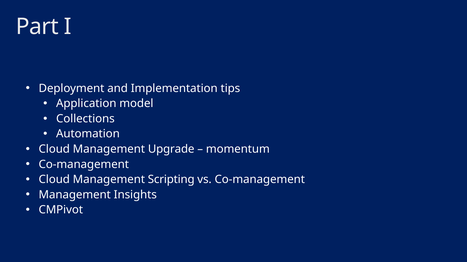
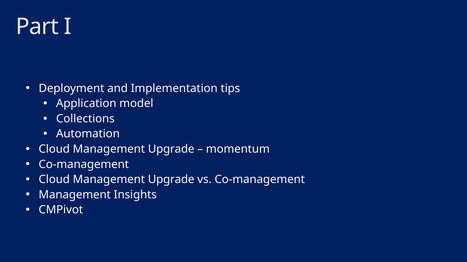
Scripting at (171, 180): Scripting -> Upgrade
